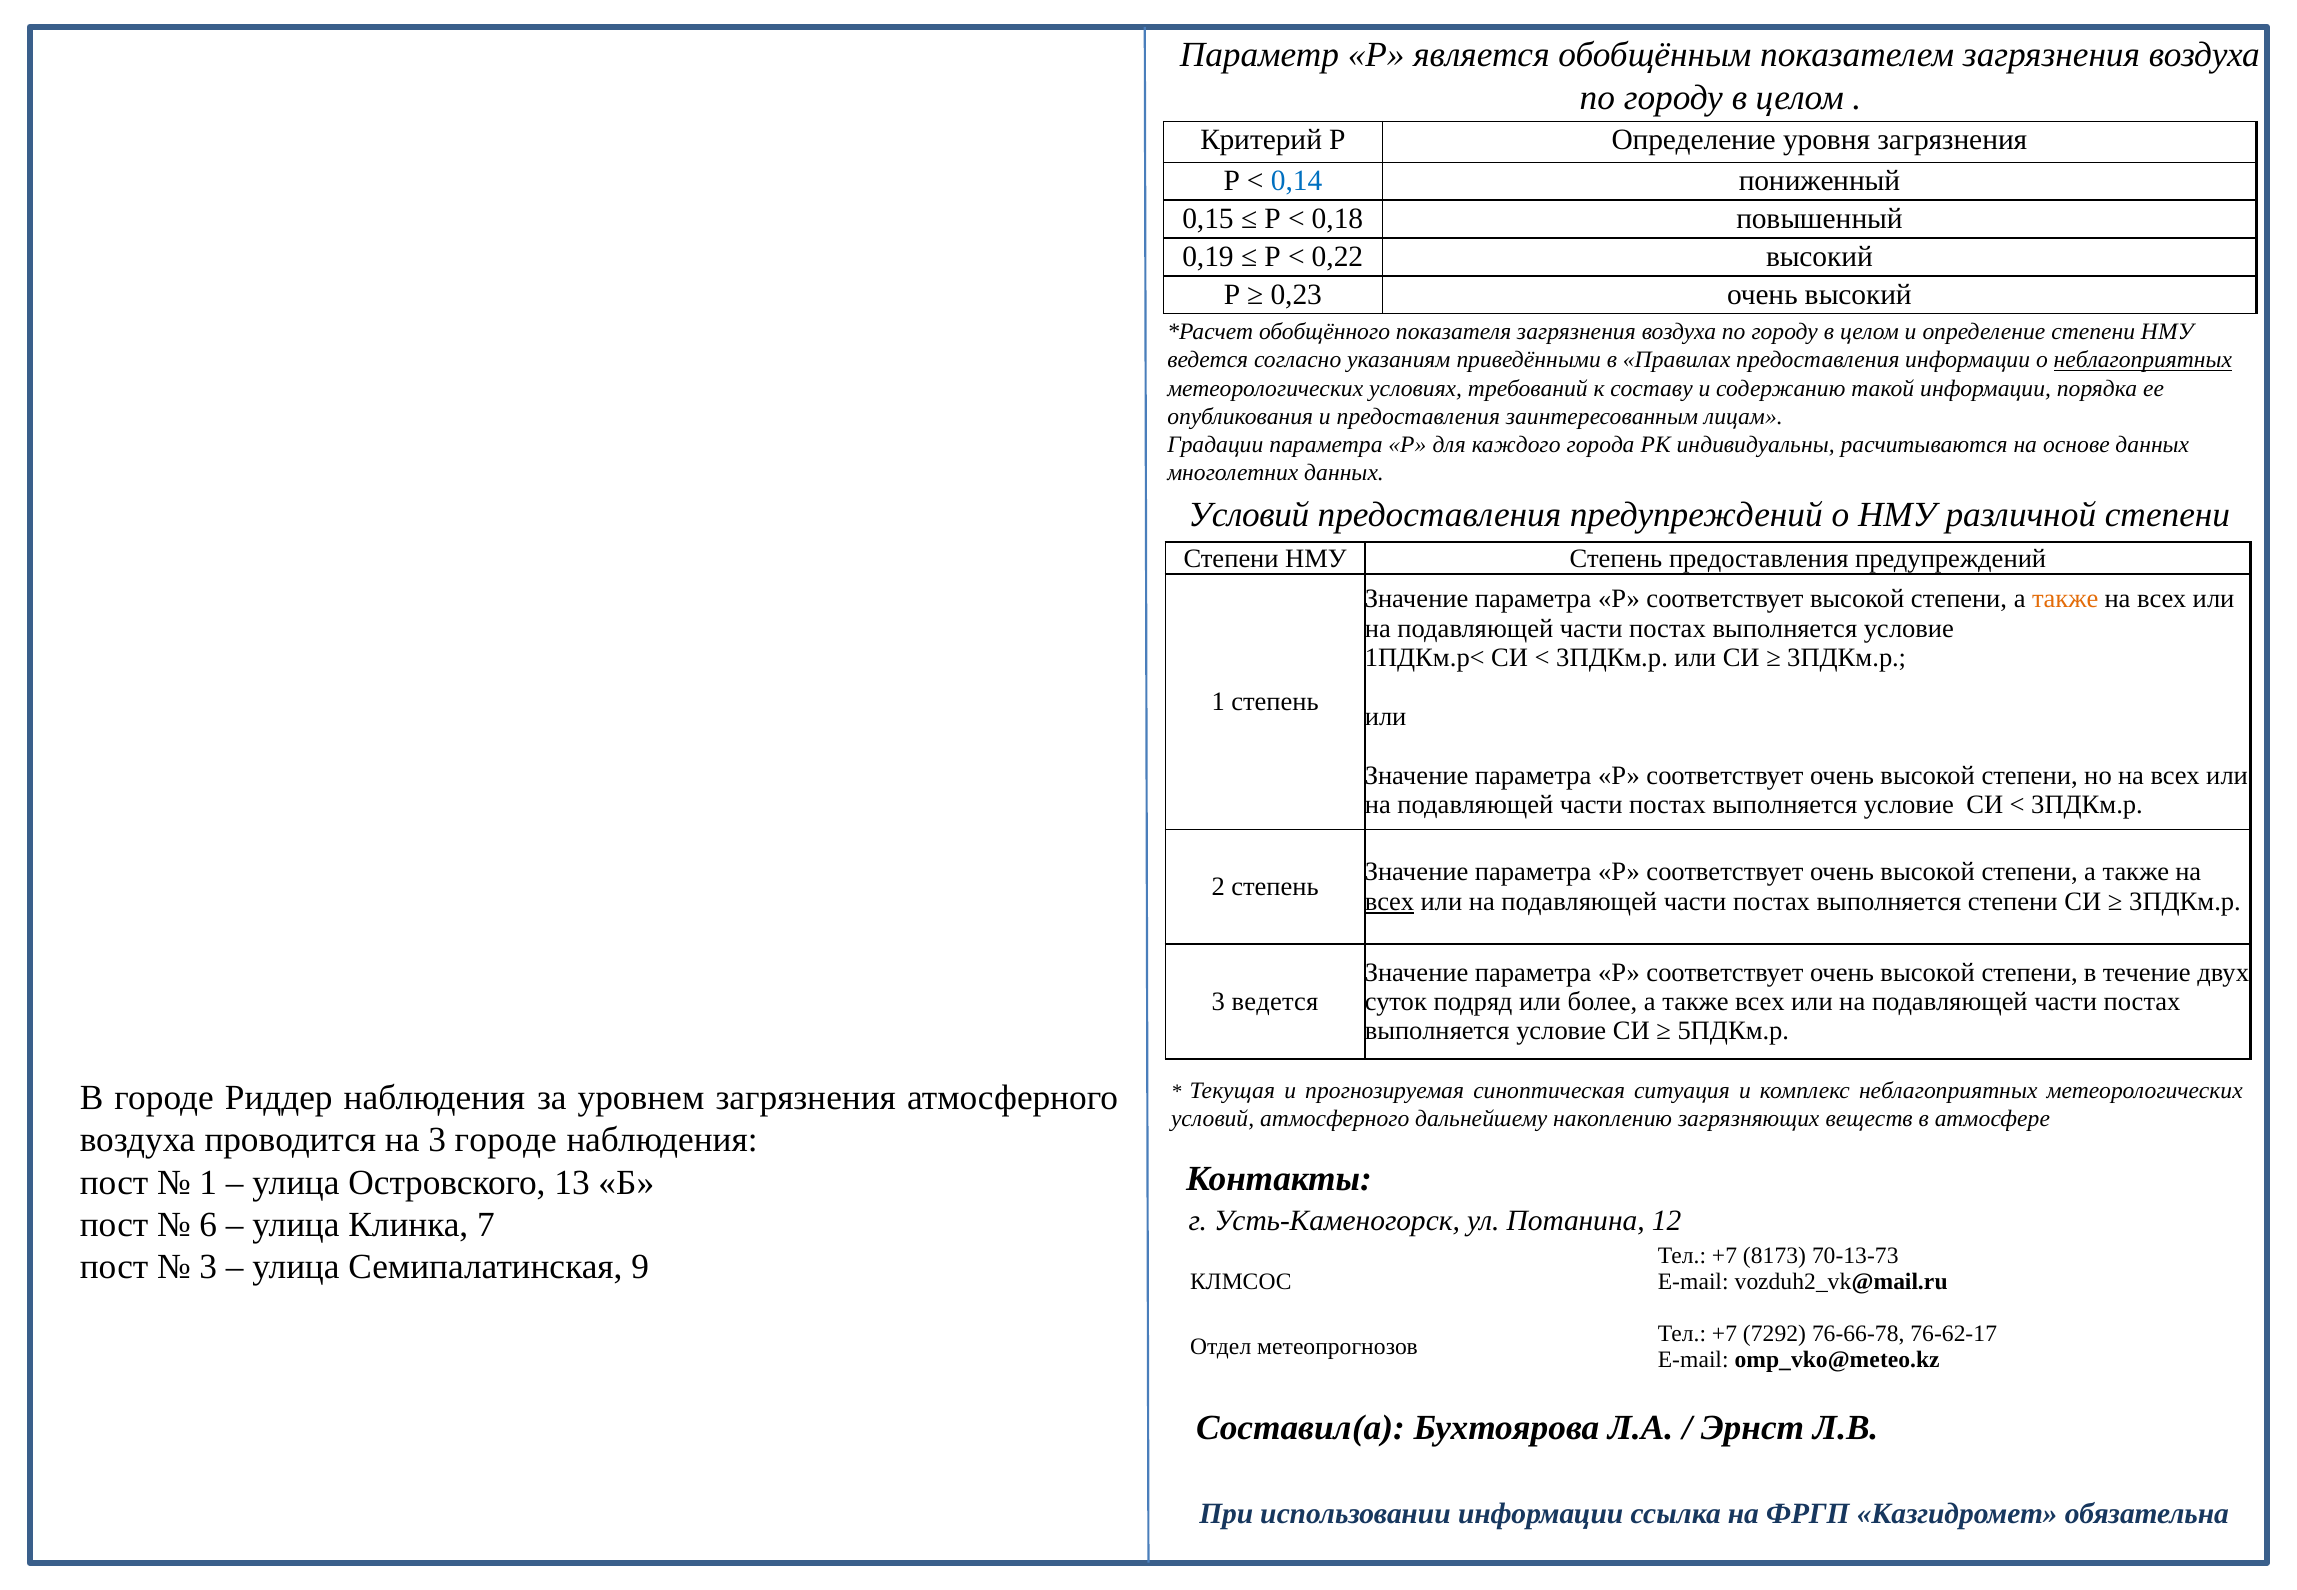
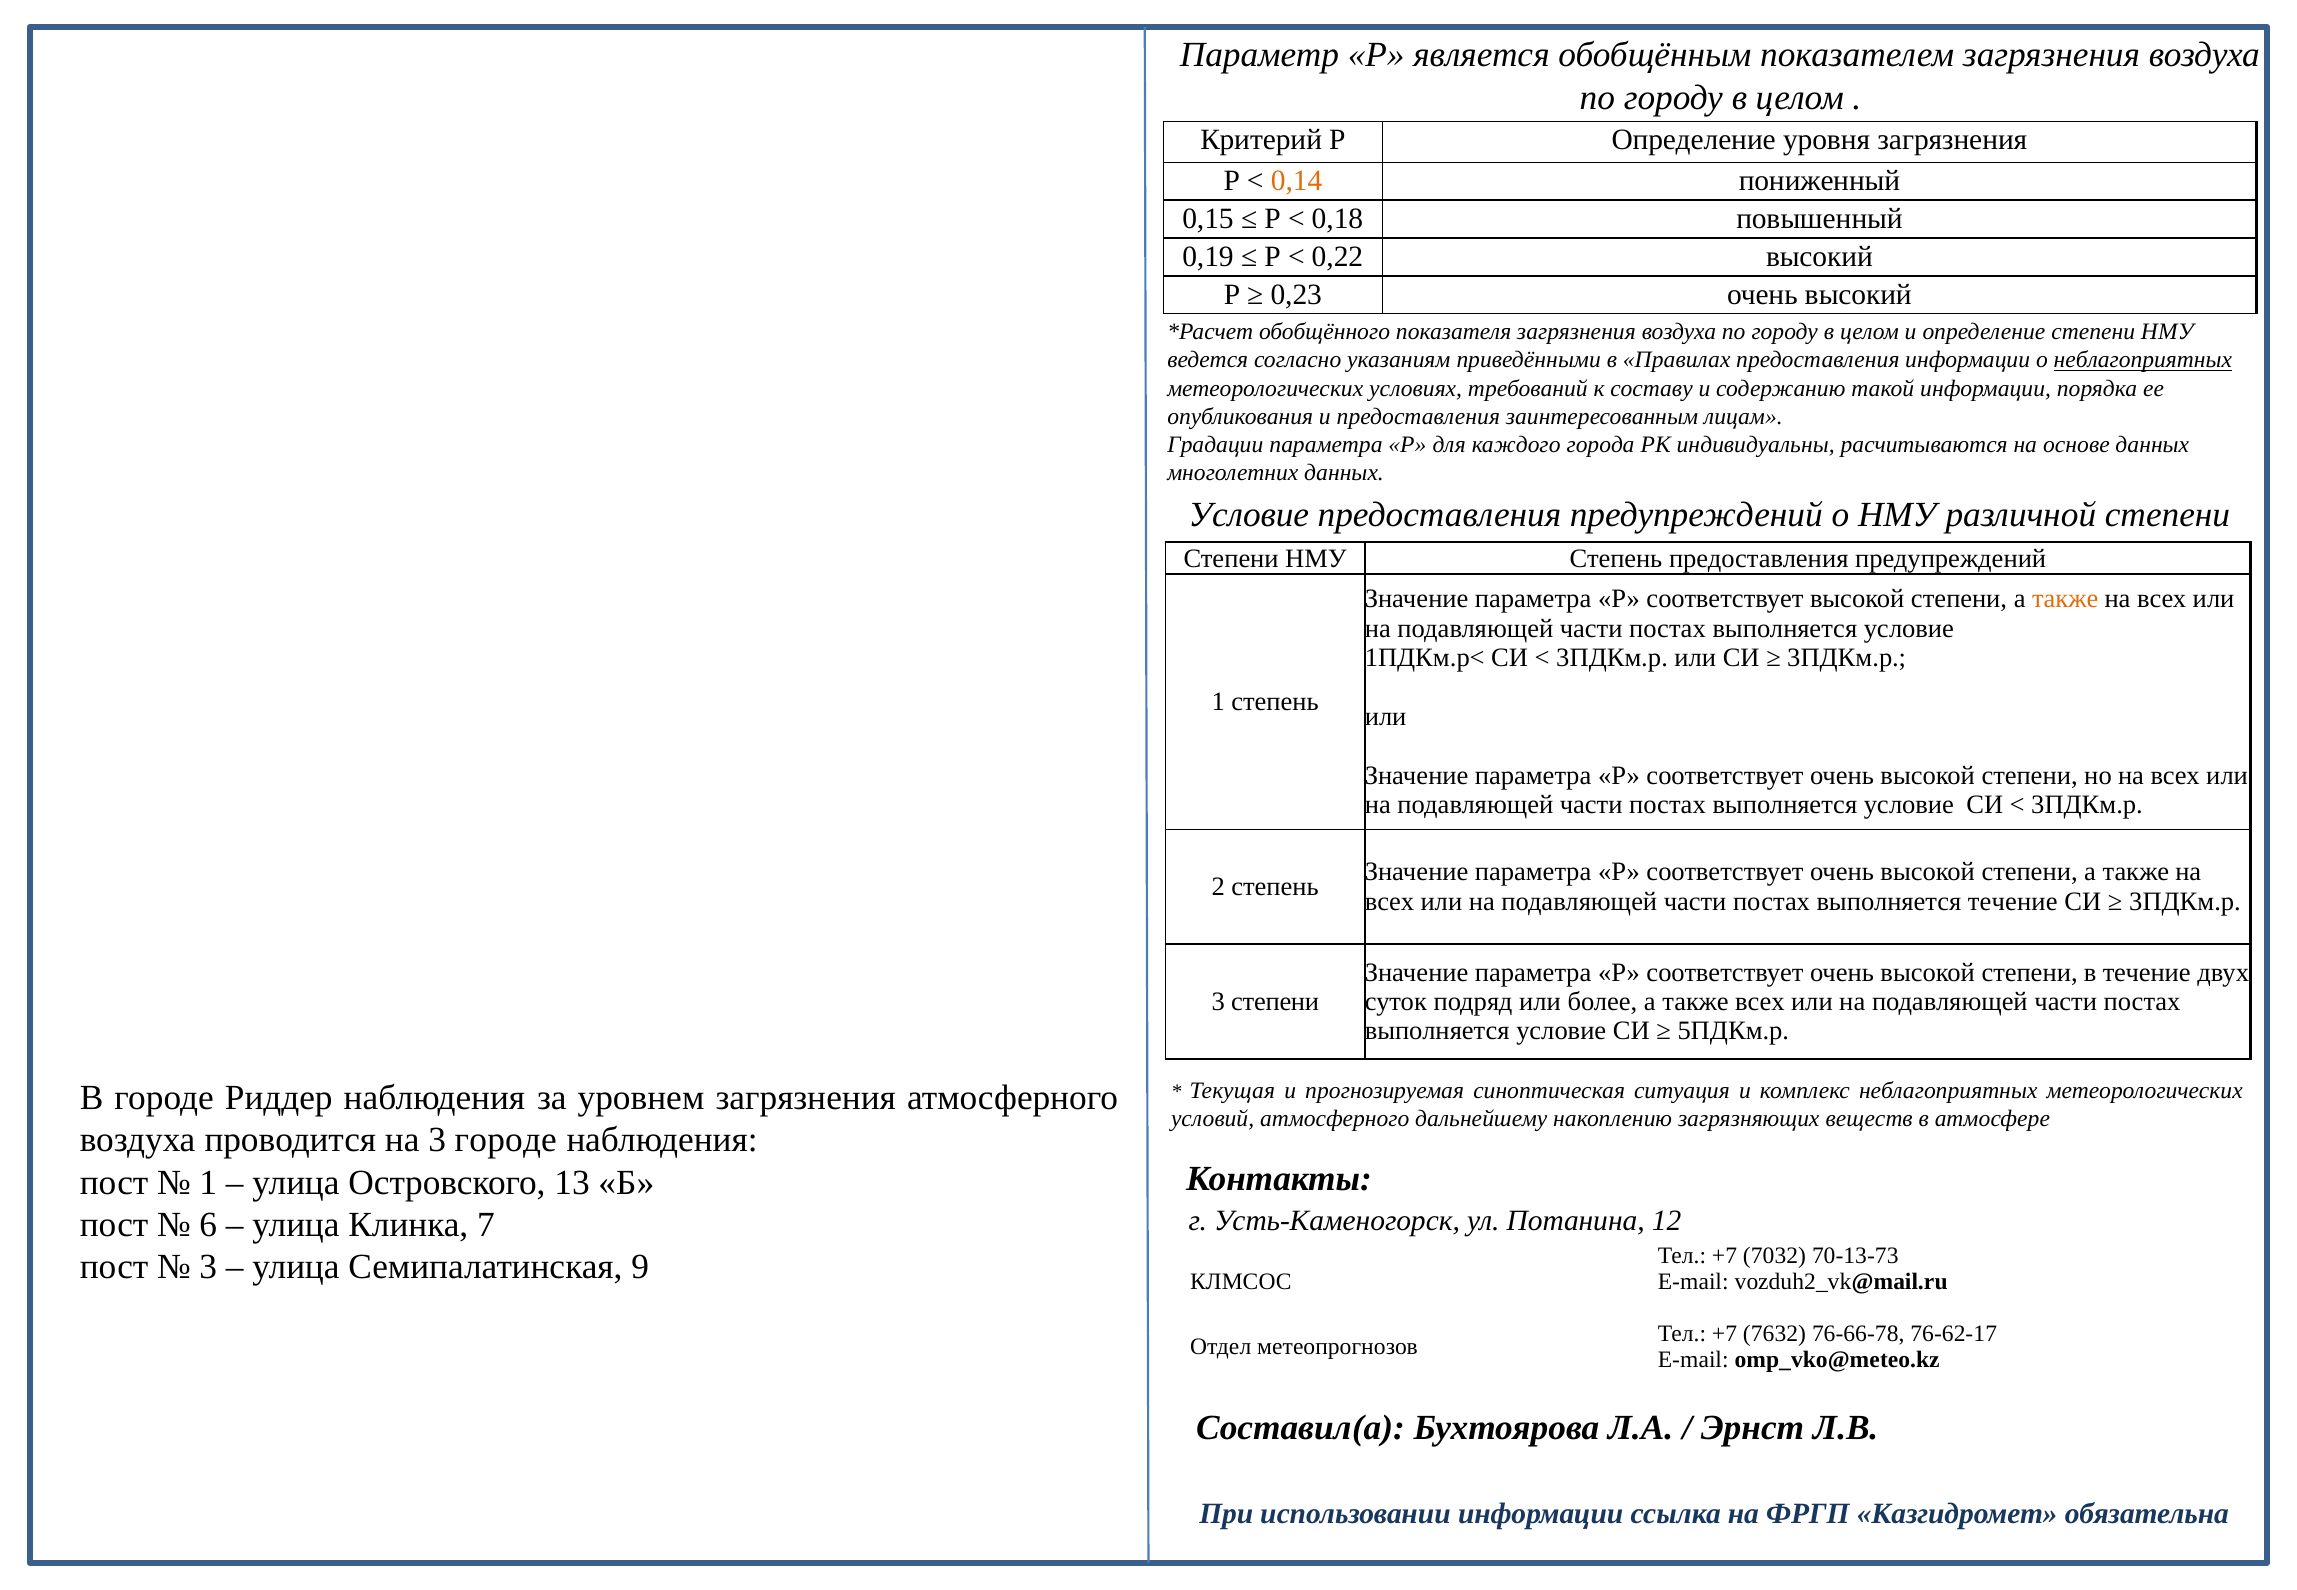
0,14 colour: blue -> orange
Условий at (1249, 515): Условий -> Условие
всех at (1390, 902) underline: present -> none
выполняется степени: степени -> течение
3 ведется: ведется -> степени
8173: 8173 -> 7032
7292: 7292 -> 7632
